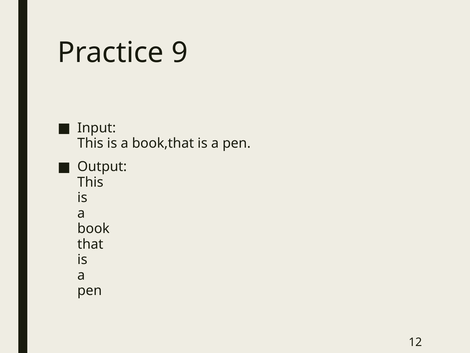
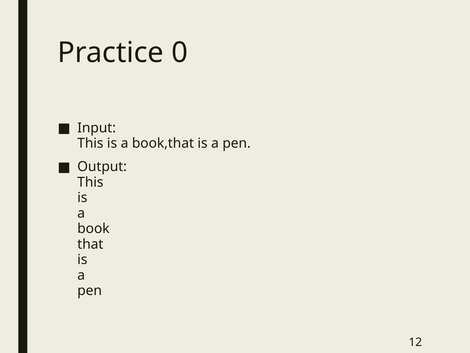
9: 9 -> 0
